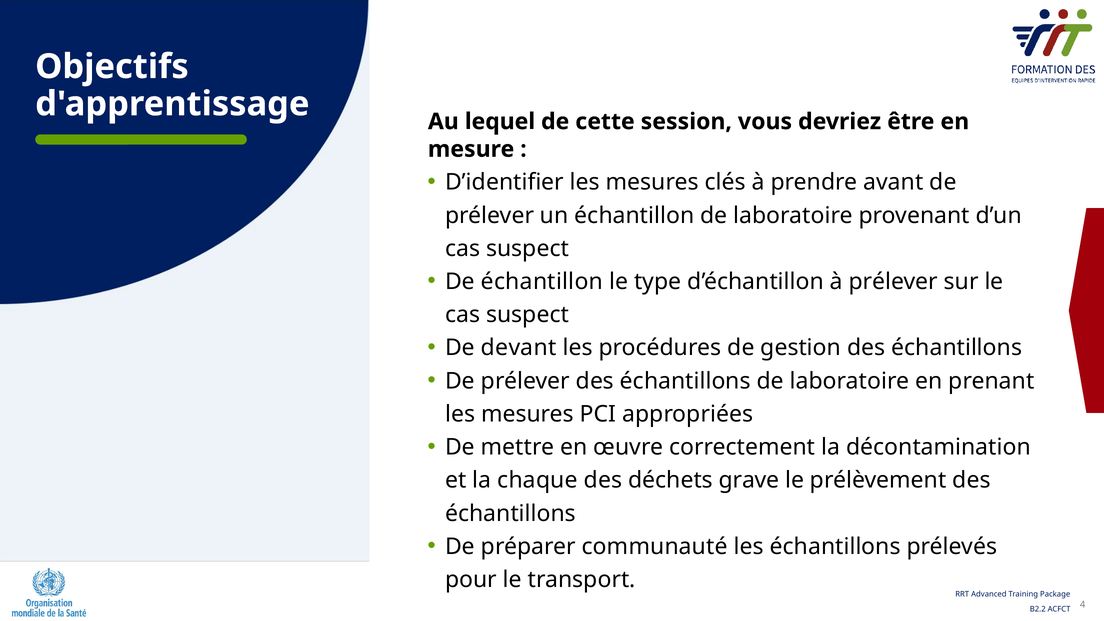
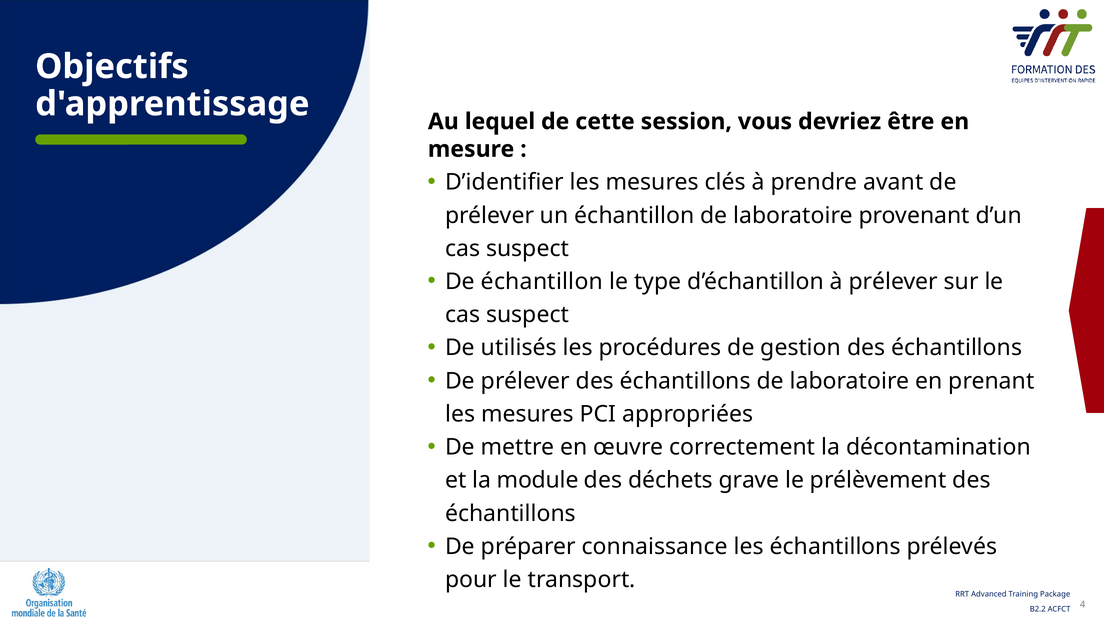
devant: devant -> utilisés
chaque: chaque -> module
communauté: communauté -> connaissance
